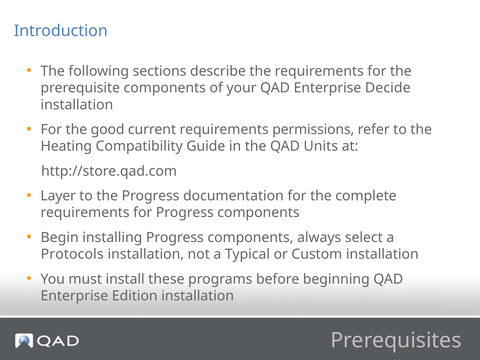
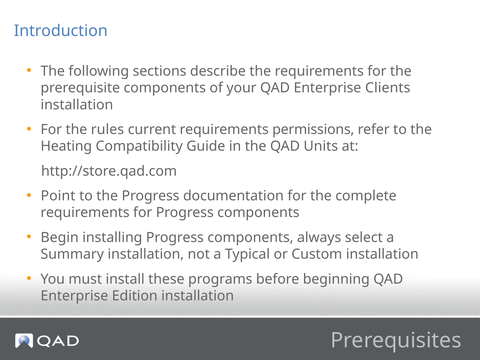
Decide: Decide -> Clients
good: good -> rules
Layer: Layer -> Point
Protocols: Protocols -> Summary
